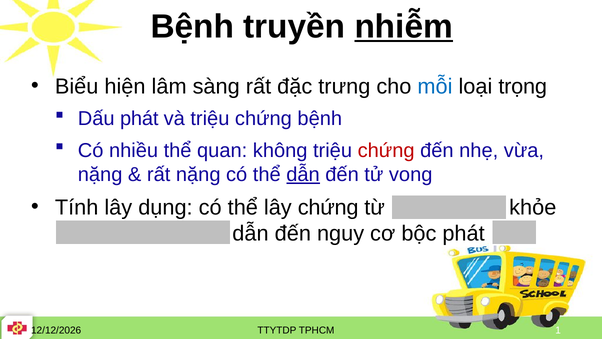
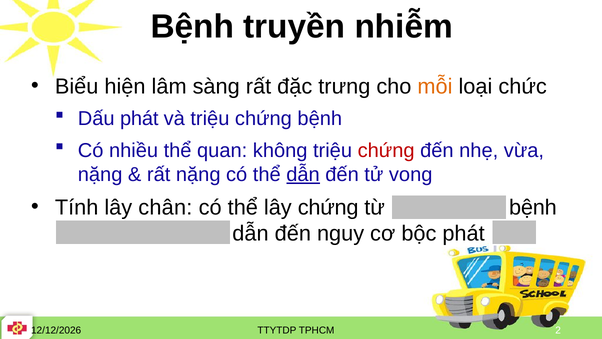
nhiễm underline: present -> none
mỗi colour: blue -> orange
trọng: trọng -> chức
dụng: dụng -> chân
khỏe at (533, 207): khỏe -> bệnh
1: 1 -> 2
